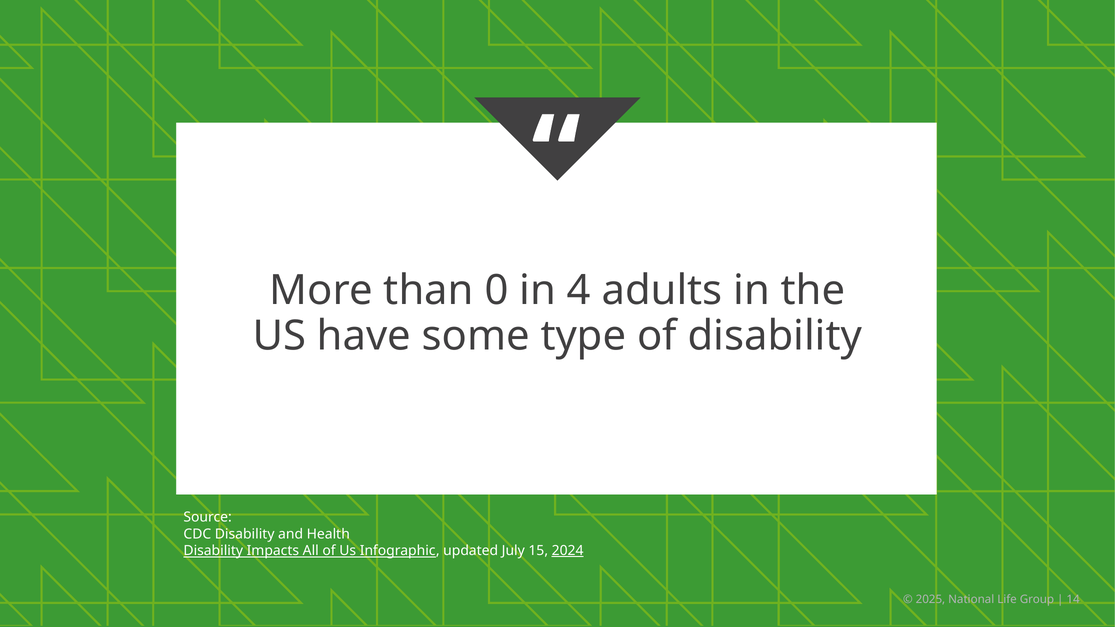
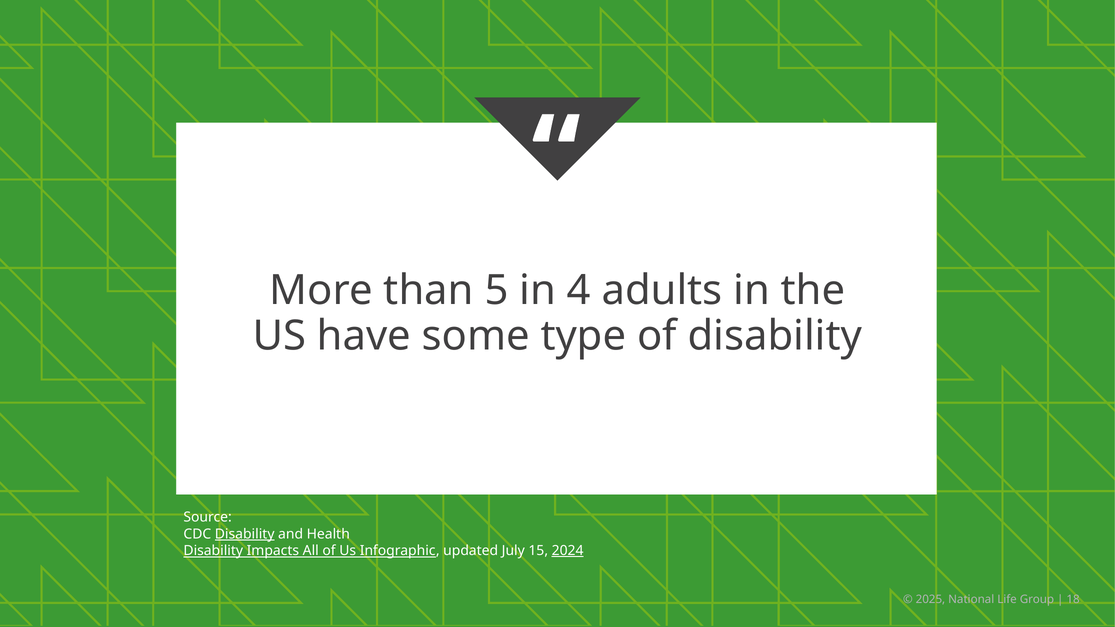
0: 0 -> 5
Disability at (245, 534) underline: none -> present
14: 14 -> 18
